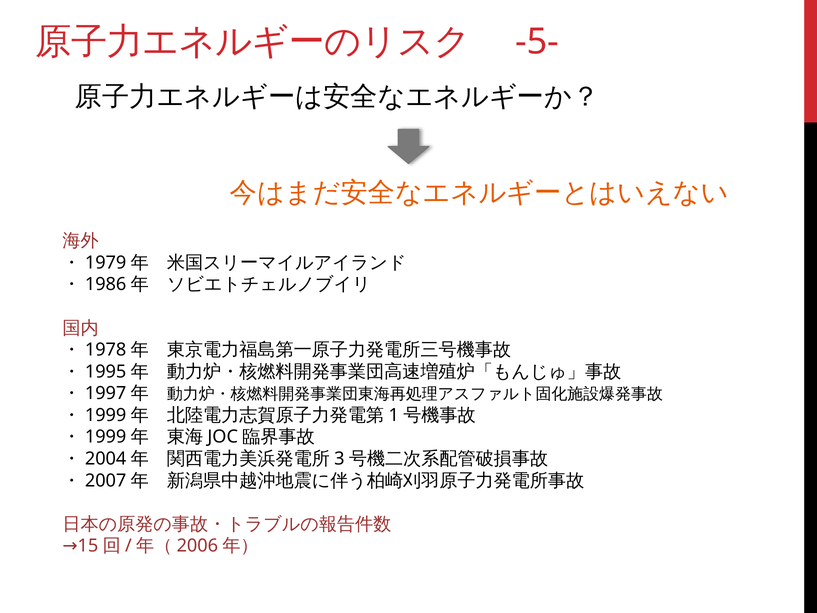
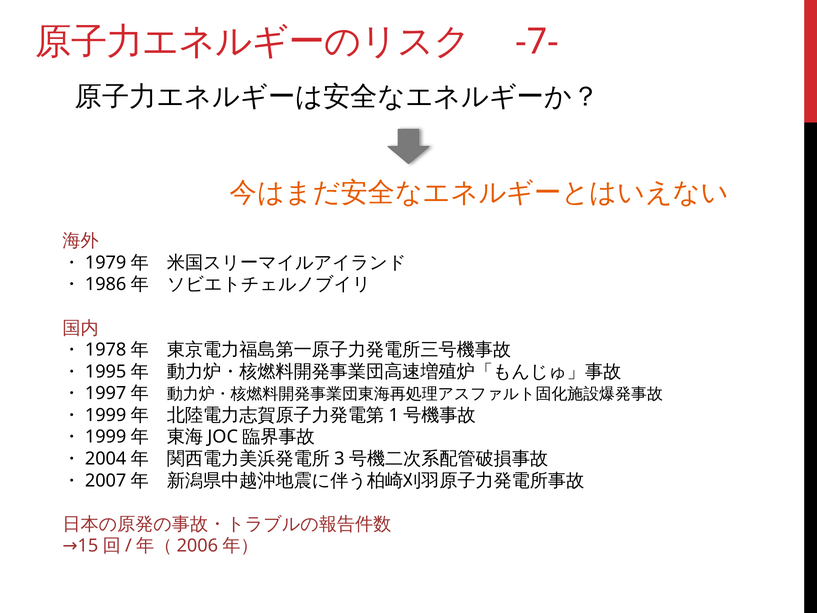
-5-: -5- -> -7-
